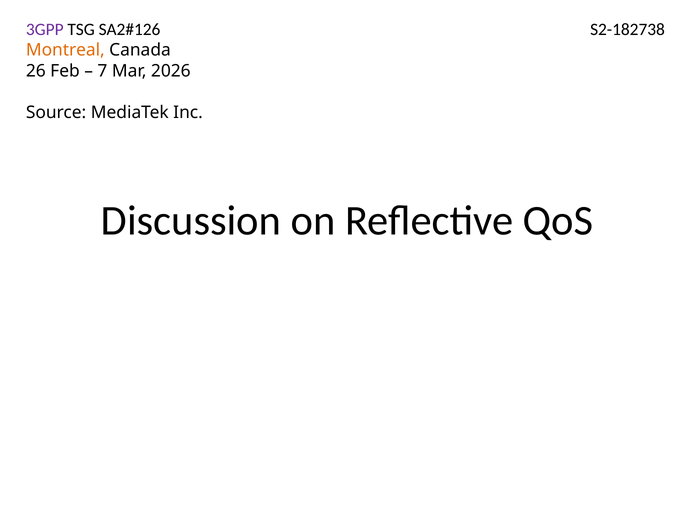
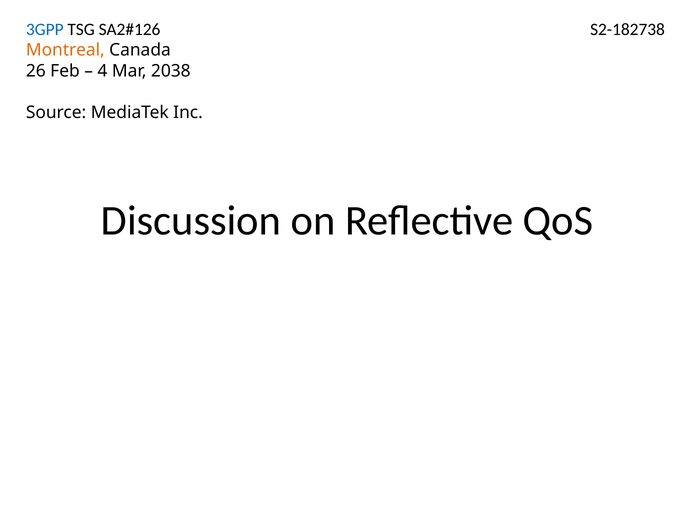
3GPP colour: purple -> blue
7: 7 -> 4
2026: 2026 -> 2038
